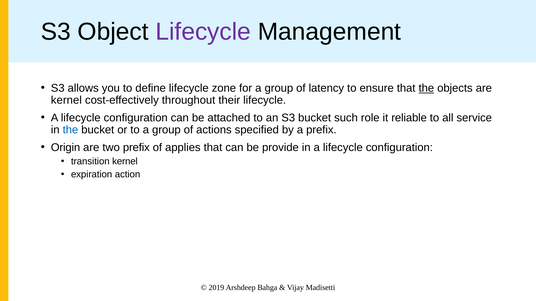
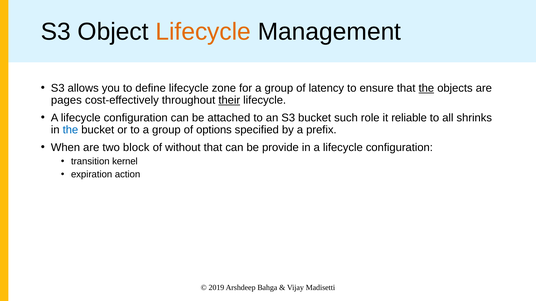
Lifecycle at (203, 32) colour: purple -> orange
kernel at (66, 100): kernel -> pages
their underline: none -> present
service: service -> shrinks
actions: actions -> options
Origin: Origin -> When
two prefix: prefix -> block
applies: applies -> without
